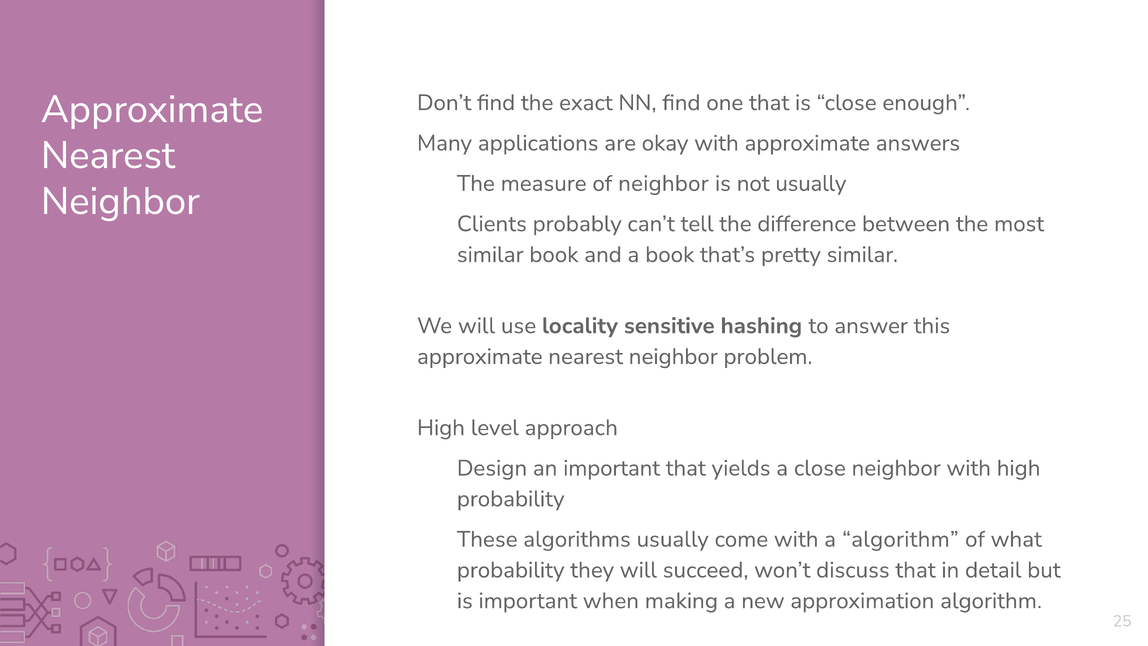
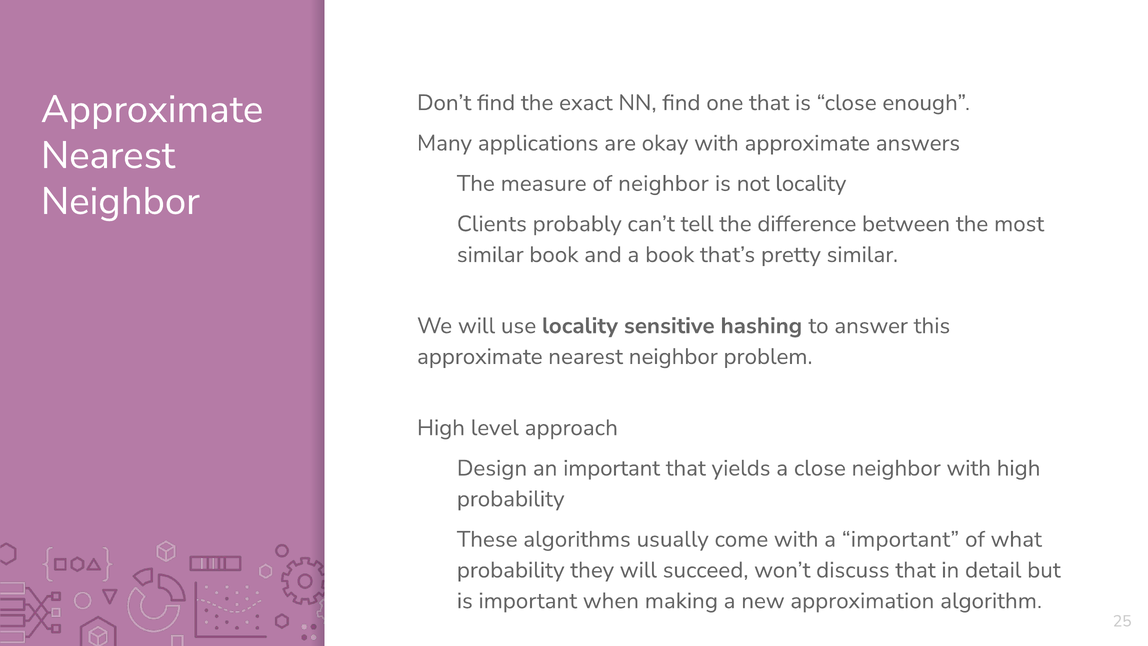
not usually: usually -> locality
a algorithm: algorithm -> important
